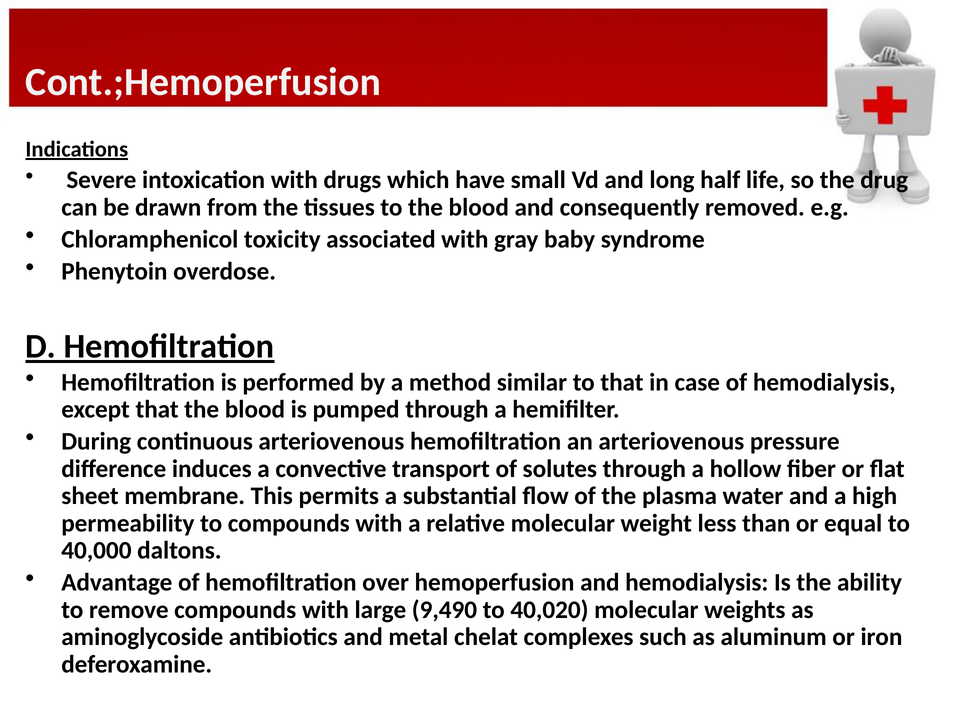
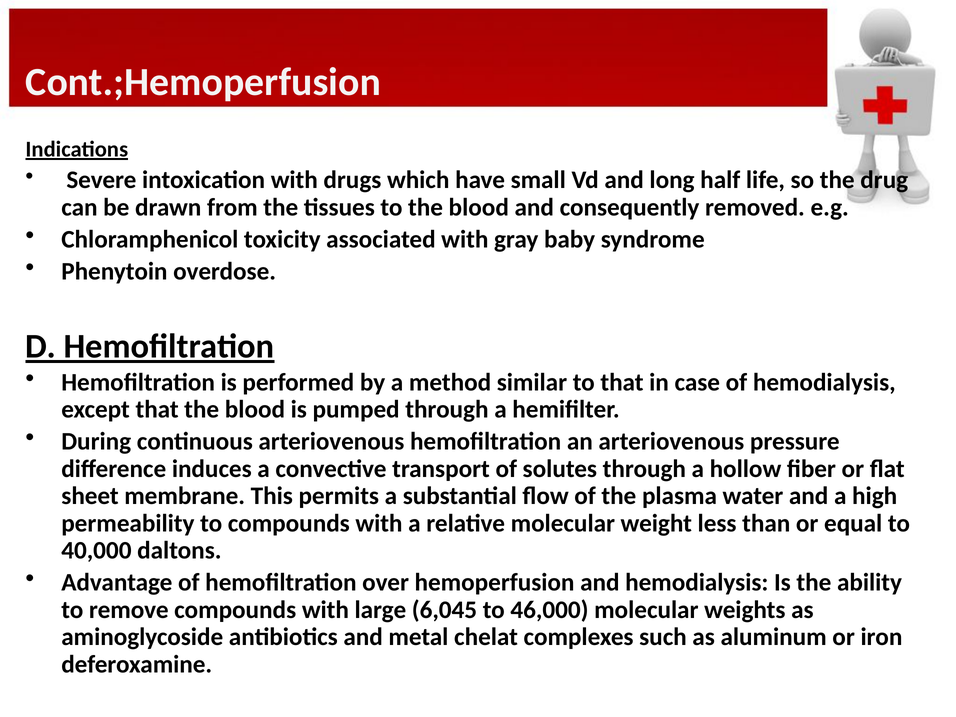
9,490: 9,490 -> 6,045
40,020: 40,020 -> 46,000
